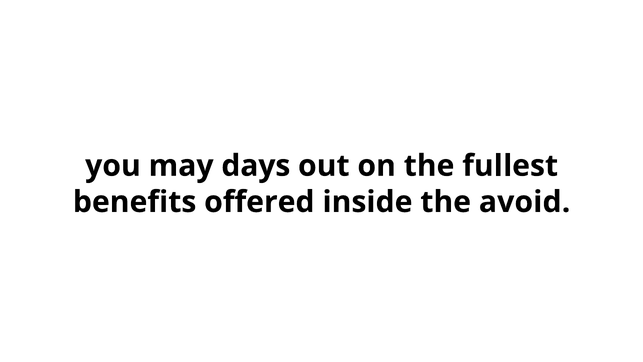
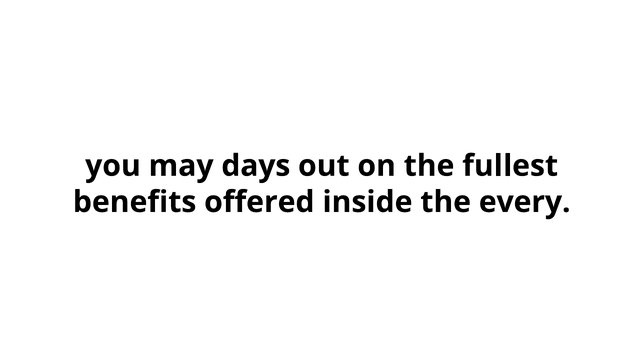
avoid: avoid -> every
